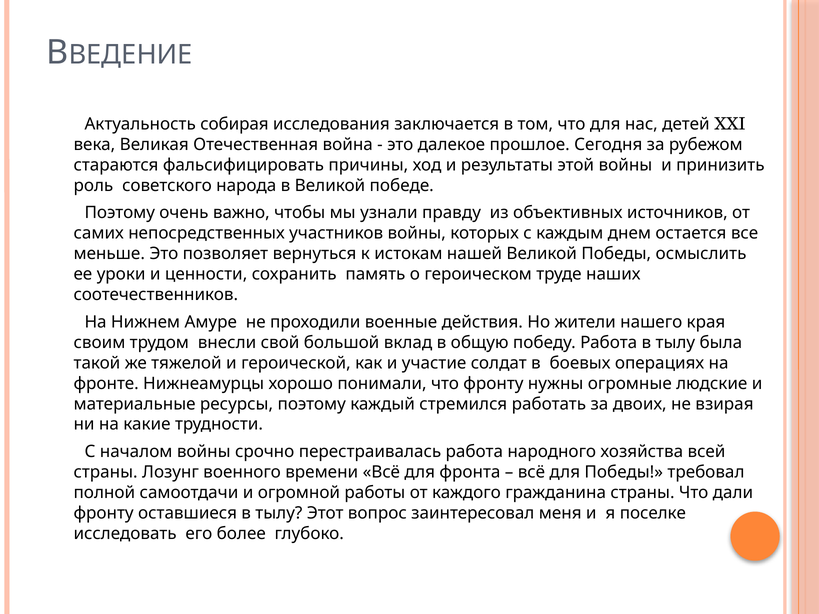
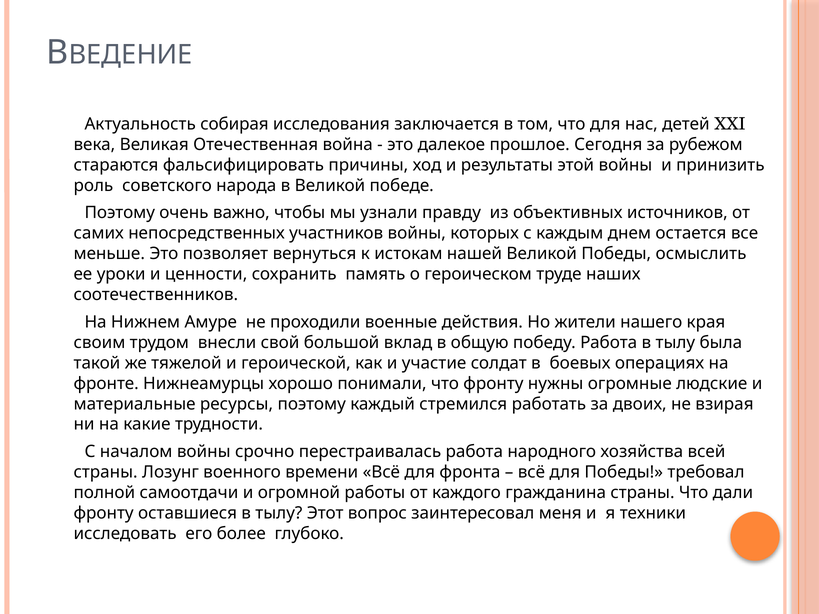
поселке: поселке -> техники
